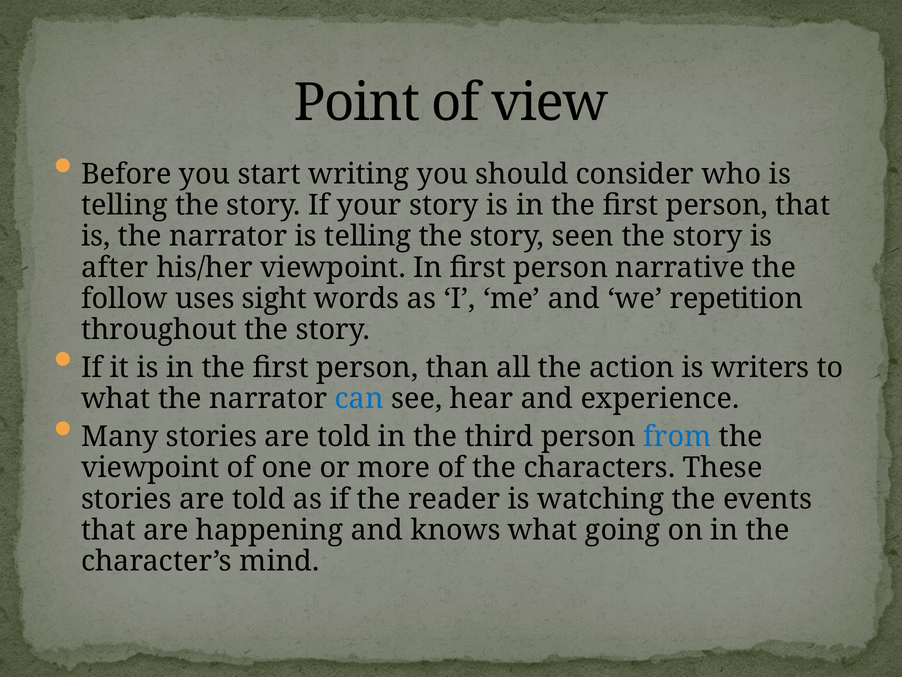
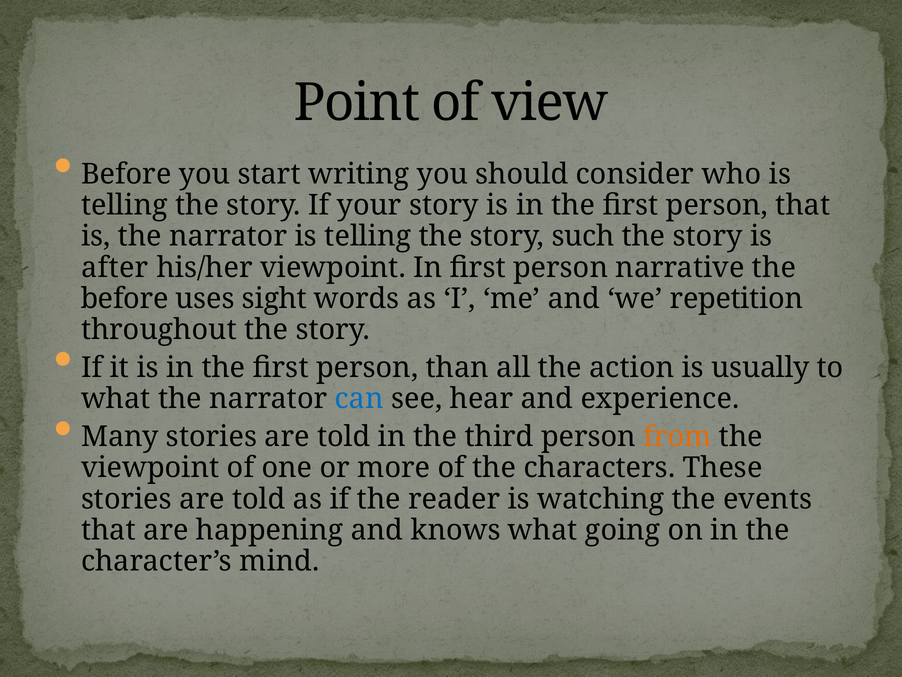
seen: seen -> such
follow at (124, 298): follow -> before
writers: writers -> usually
from colour: blue -> orange
